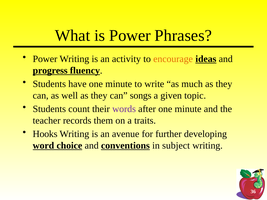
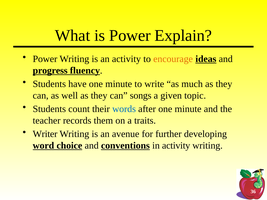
Phrases: Phrases -> Explain
words colour: purple -> blue
Hooks: Hooks -> Writer
in subject: subject -> activity
